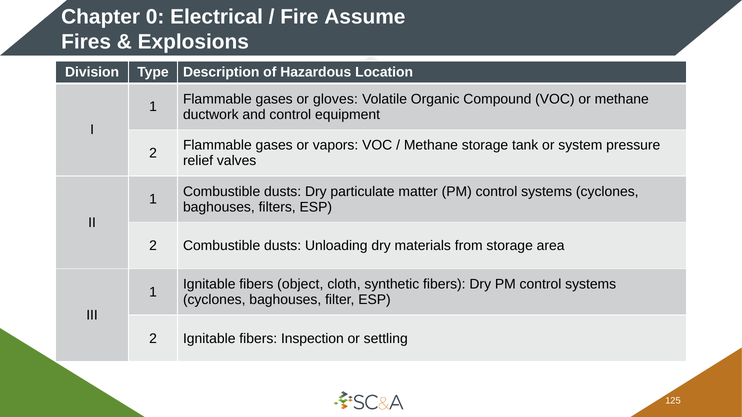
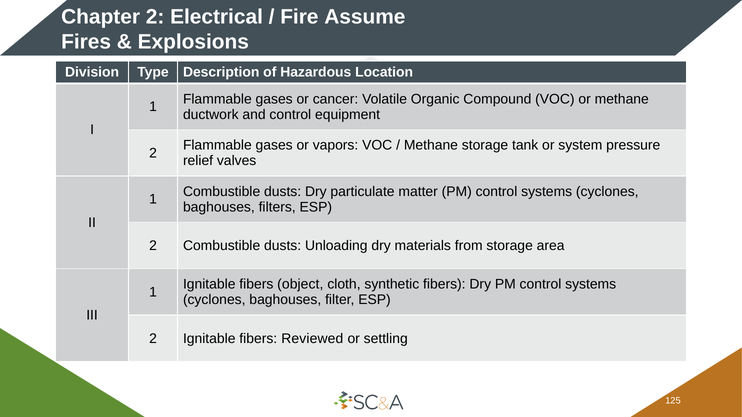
Chapter 0: 0 -> 2
gloves: gloves -> cancer
Inspection: Inspection -> Reviewed
